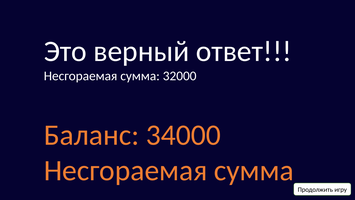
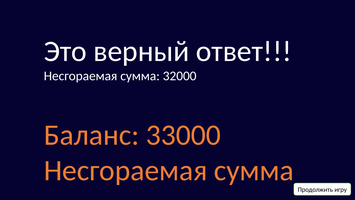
34000: 34000 -> 33000
